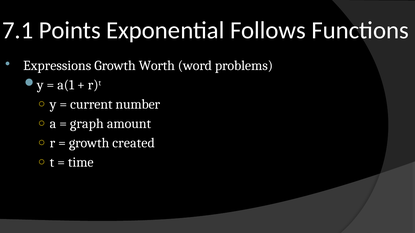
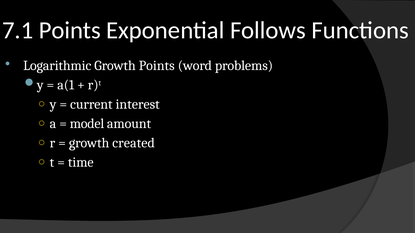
Expressions: Expressions -> Logarithmic
Growth Worth: Worth -> Points
number: number -> interest
graph: graph -> model
